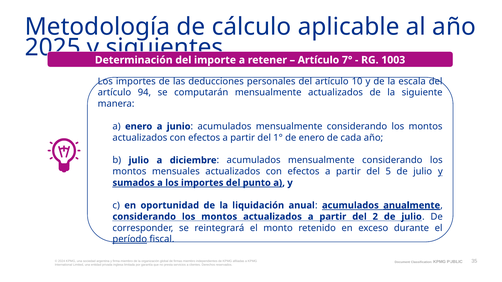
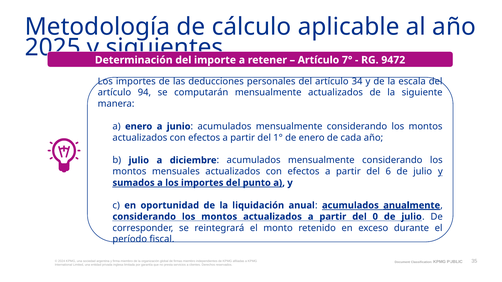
1003: 1003 -> 9472
10: 10 -> 34
5: 5 -> 6
2: 2 -> 0
período underline: present -> none
